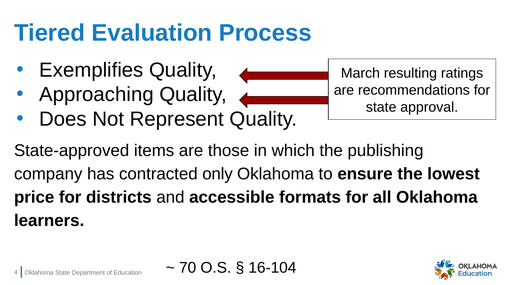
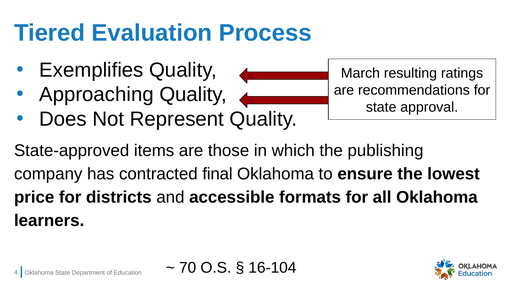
only: only -> final
